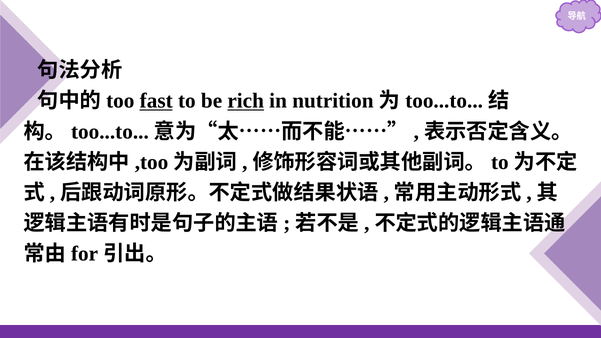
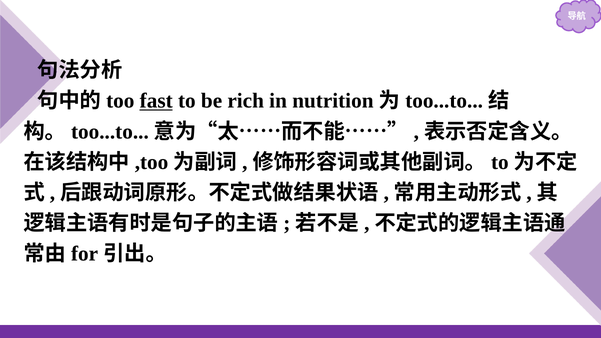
rich underline: present -> none
